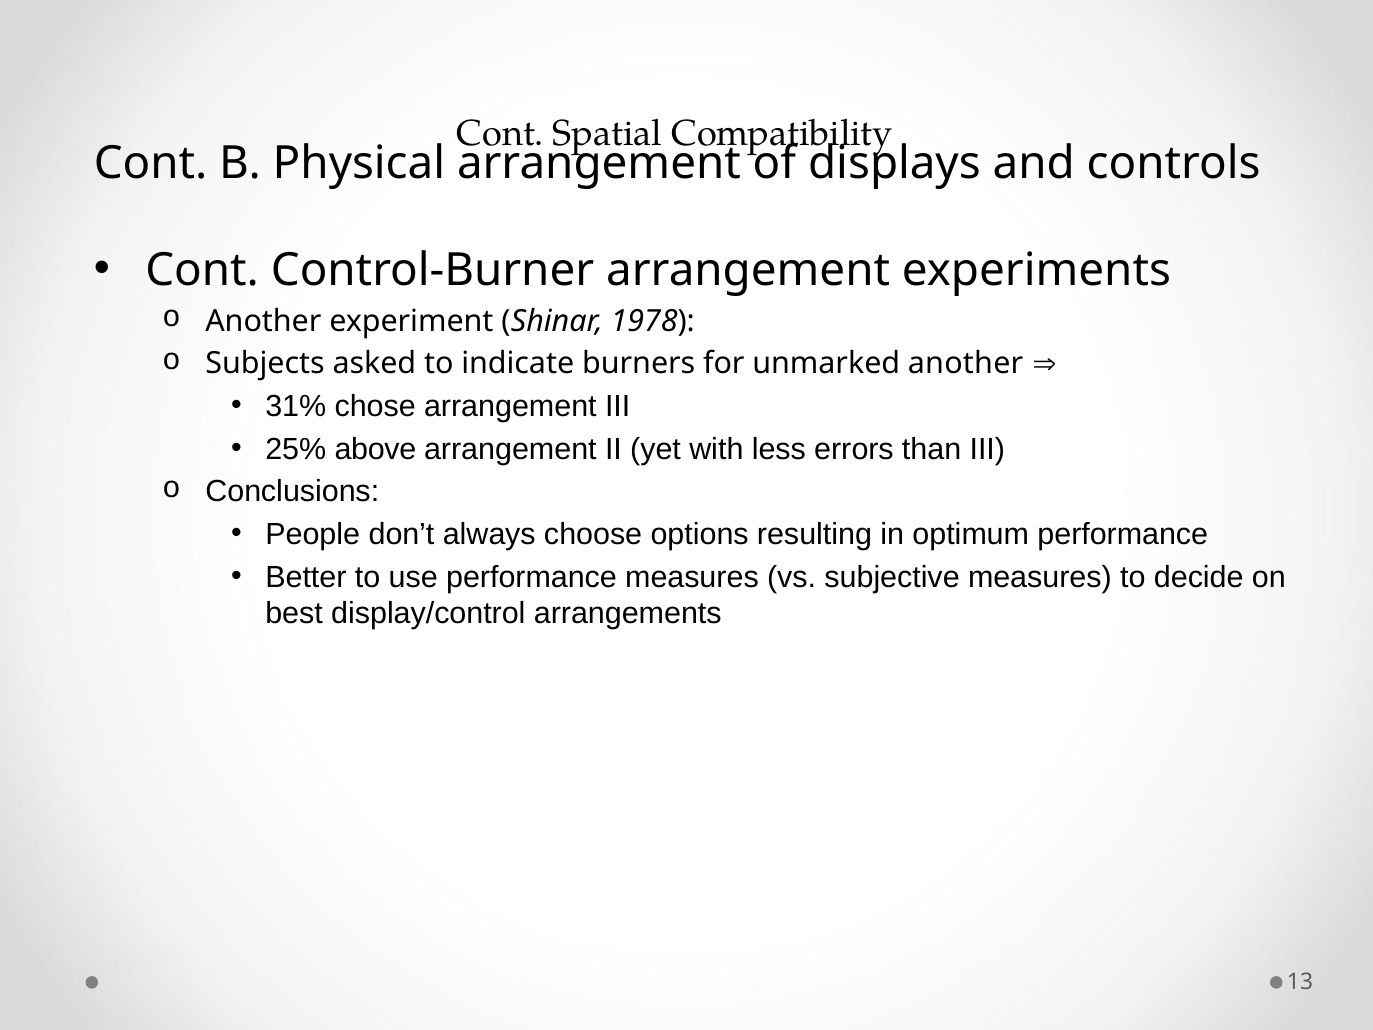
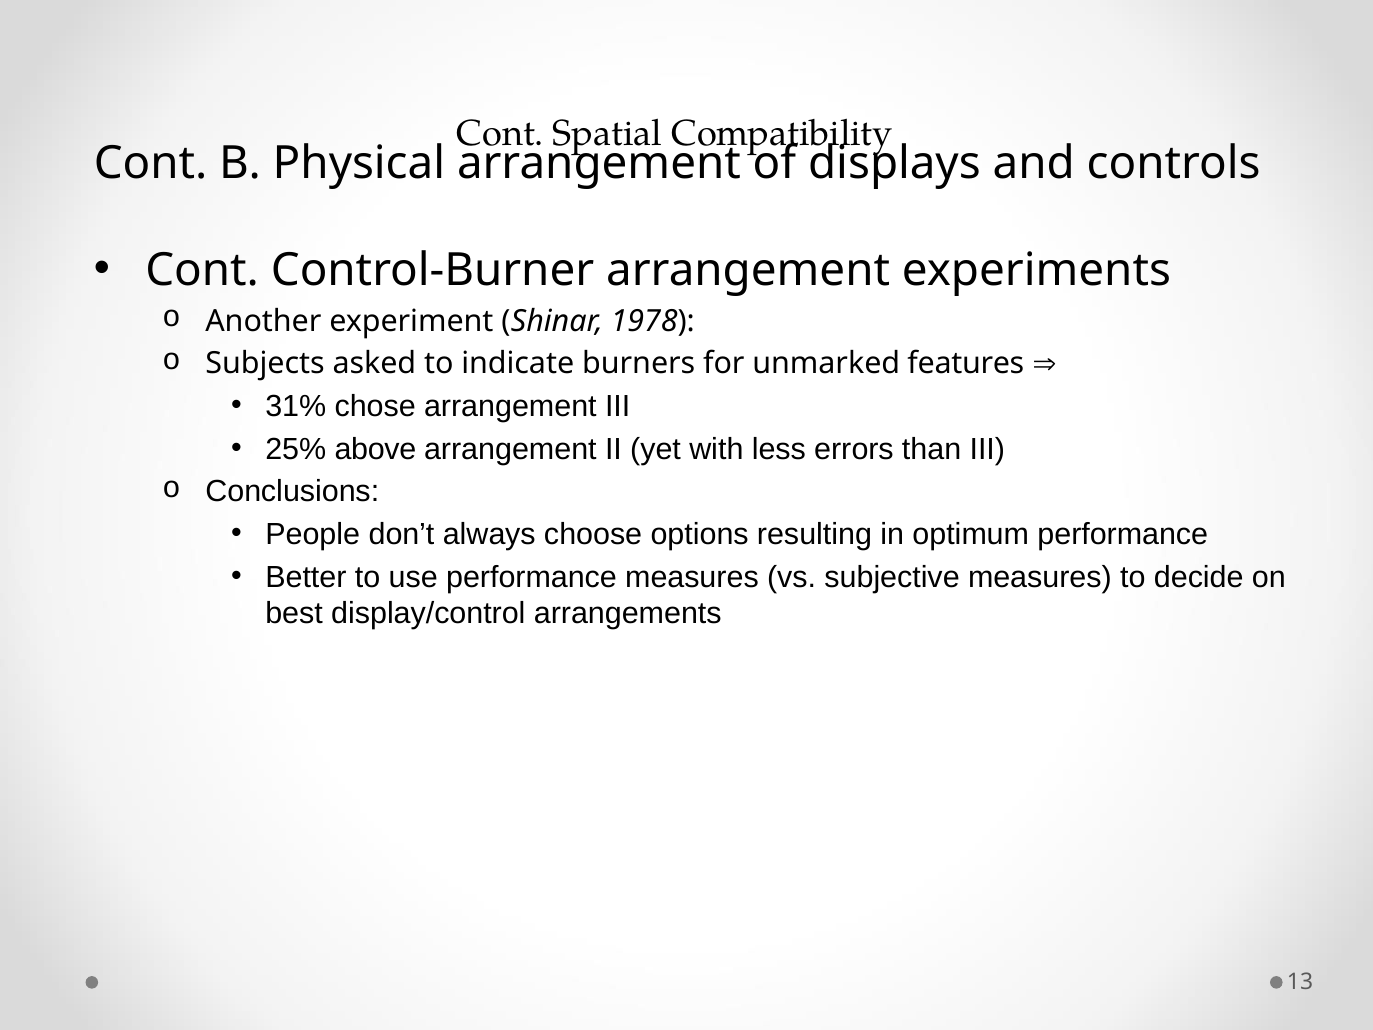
unmarked another: another -> features
